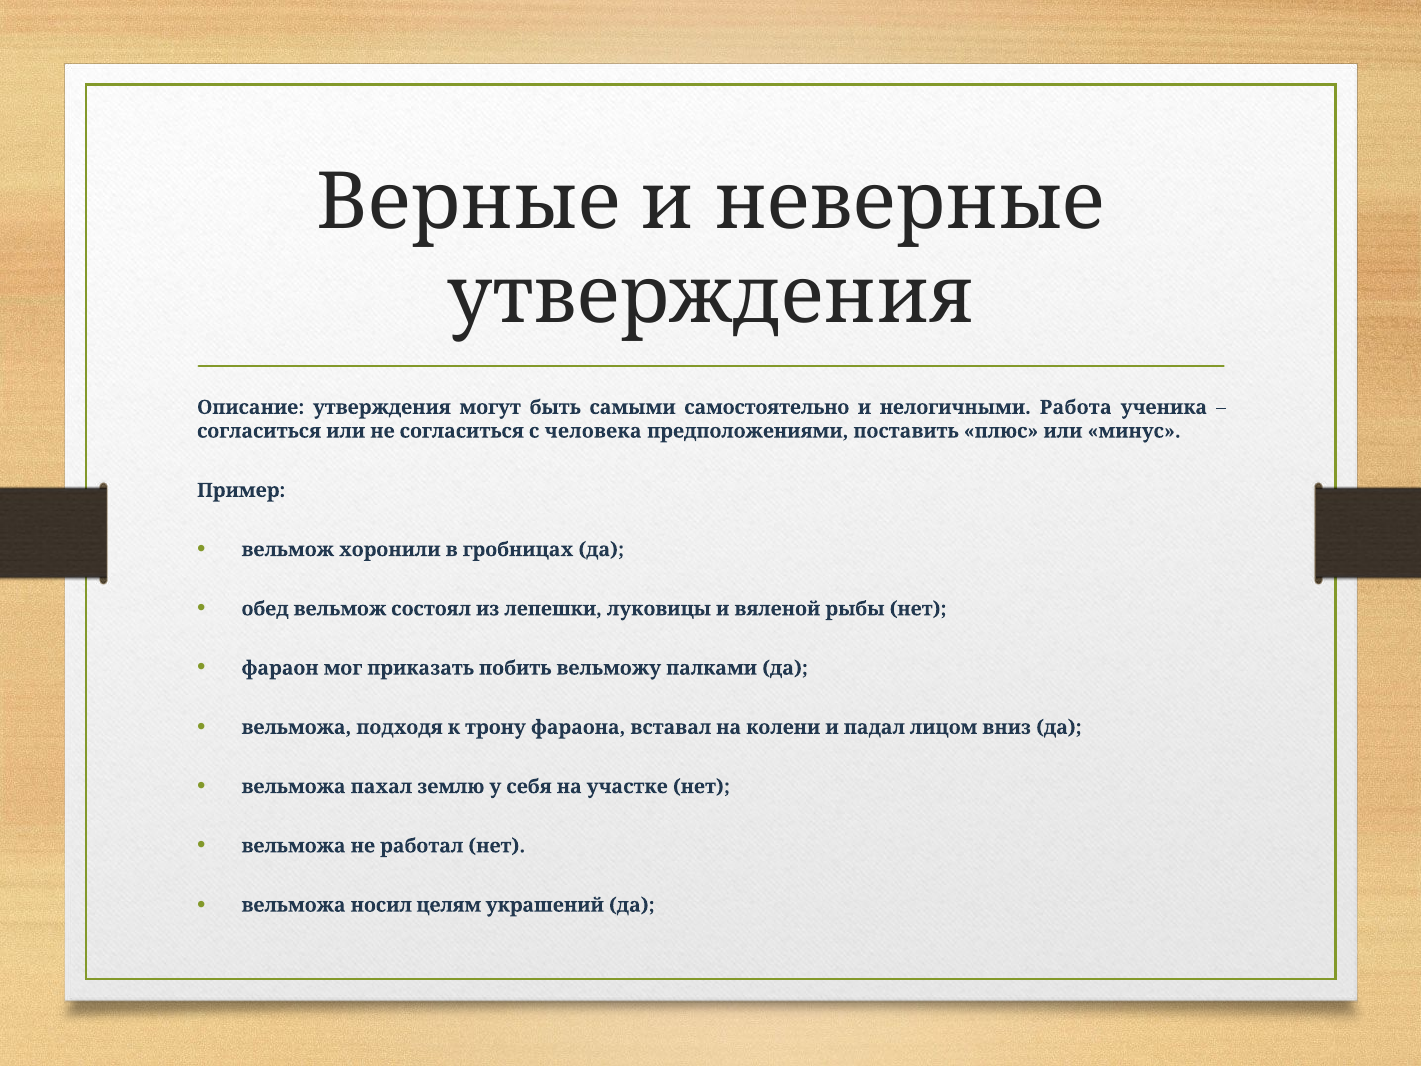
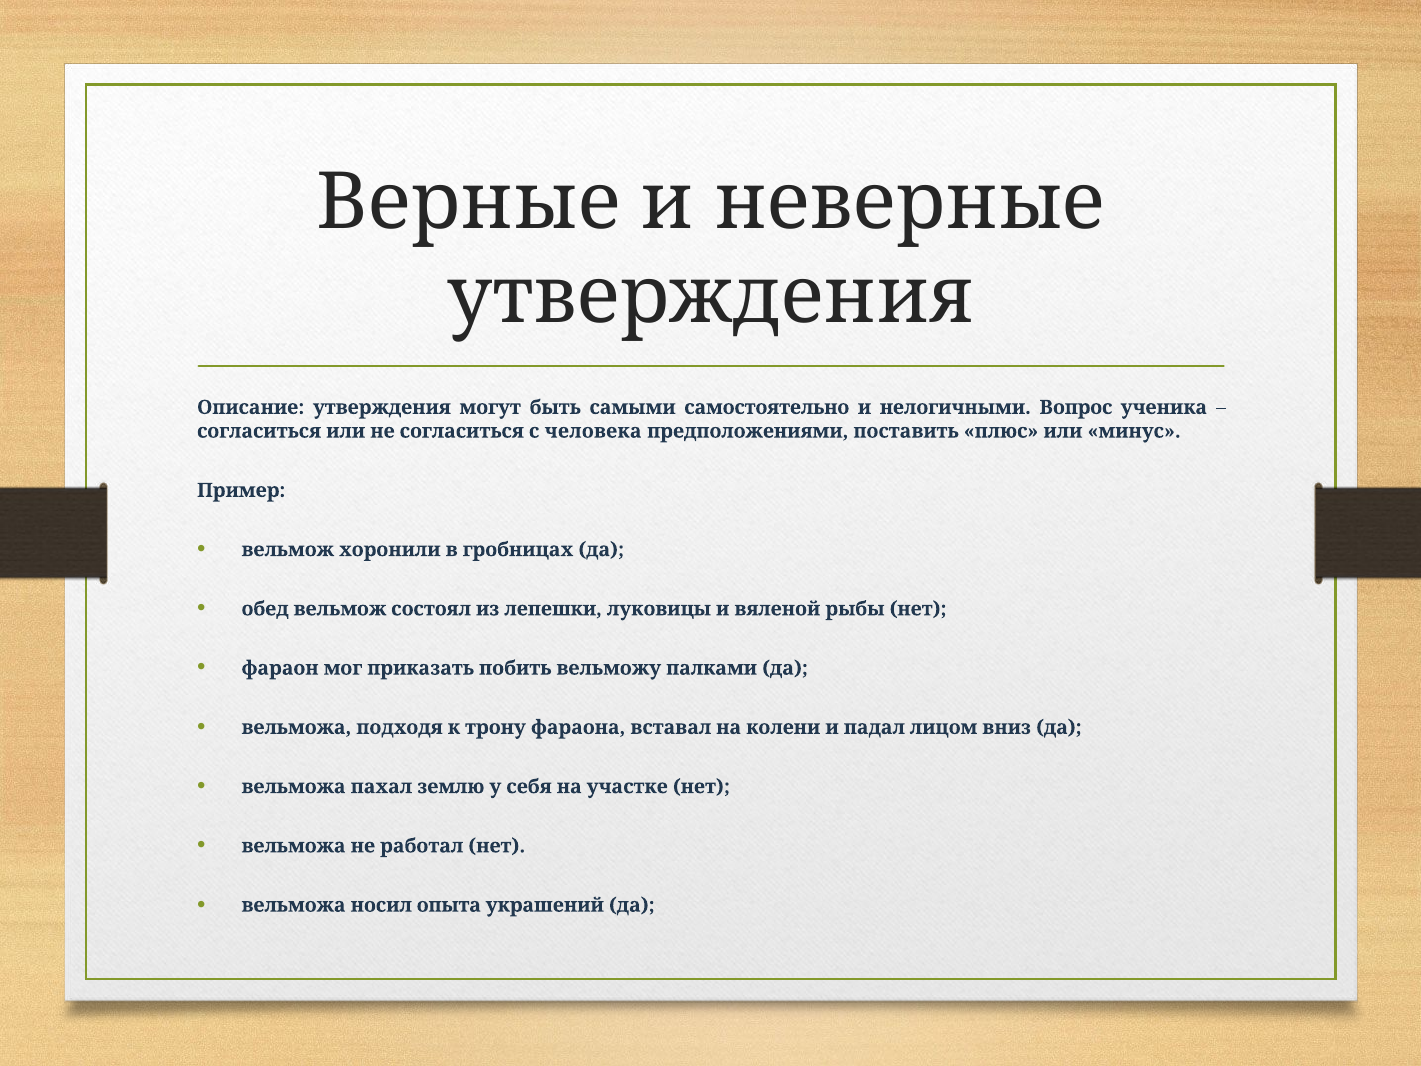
Работа: Работа -> Вопрос
целям: целям -> опыта
